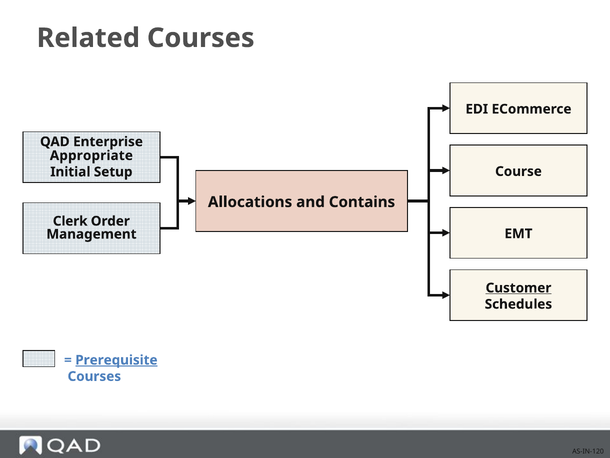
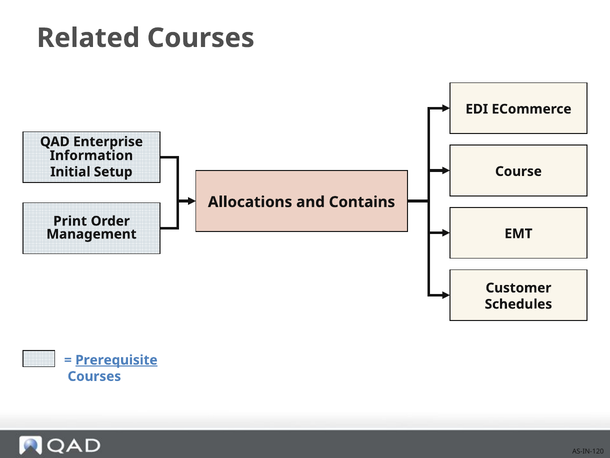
Appropriate: Appropriate -> Information
Clerk: Clerk -> Print
Customer underline: present -> none
